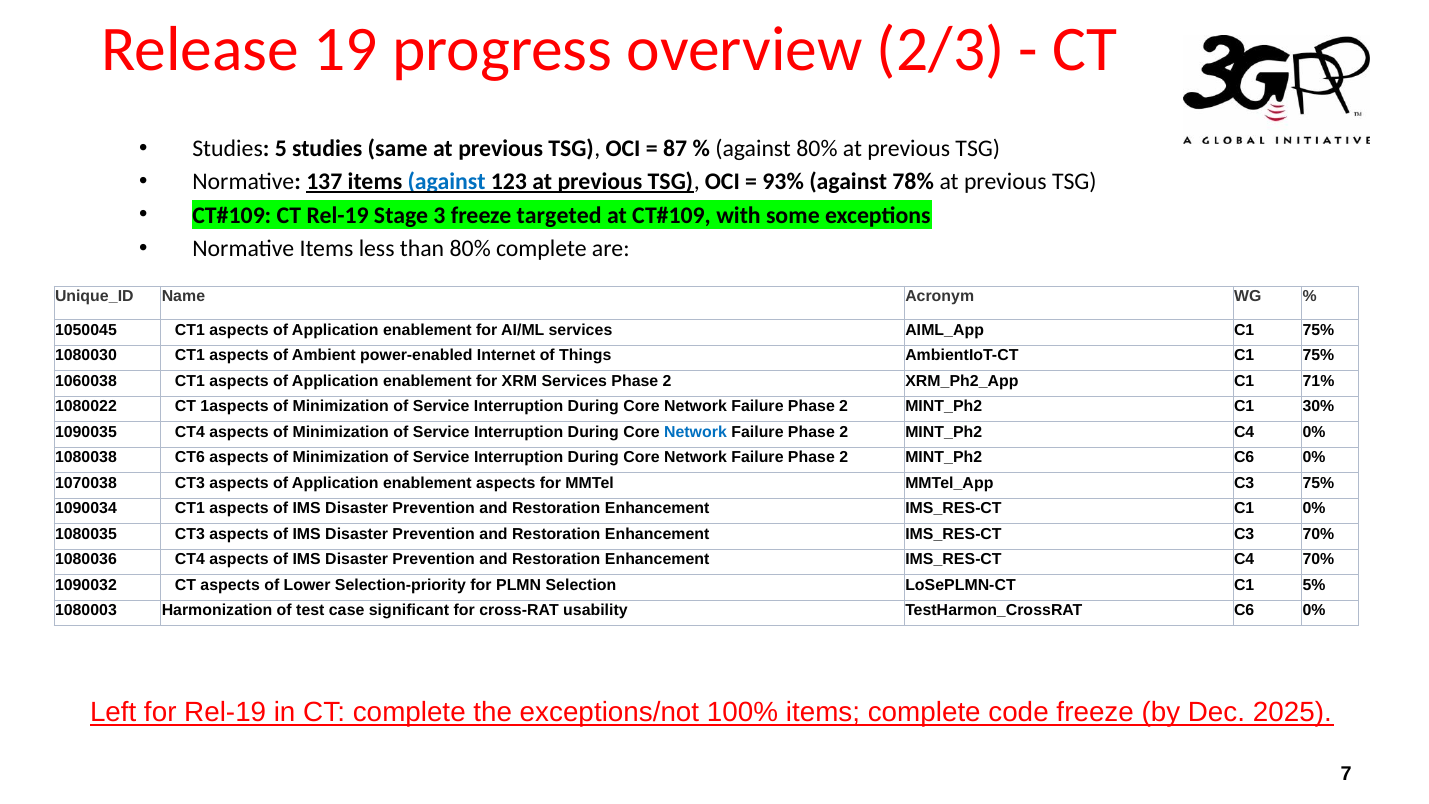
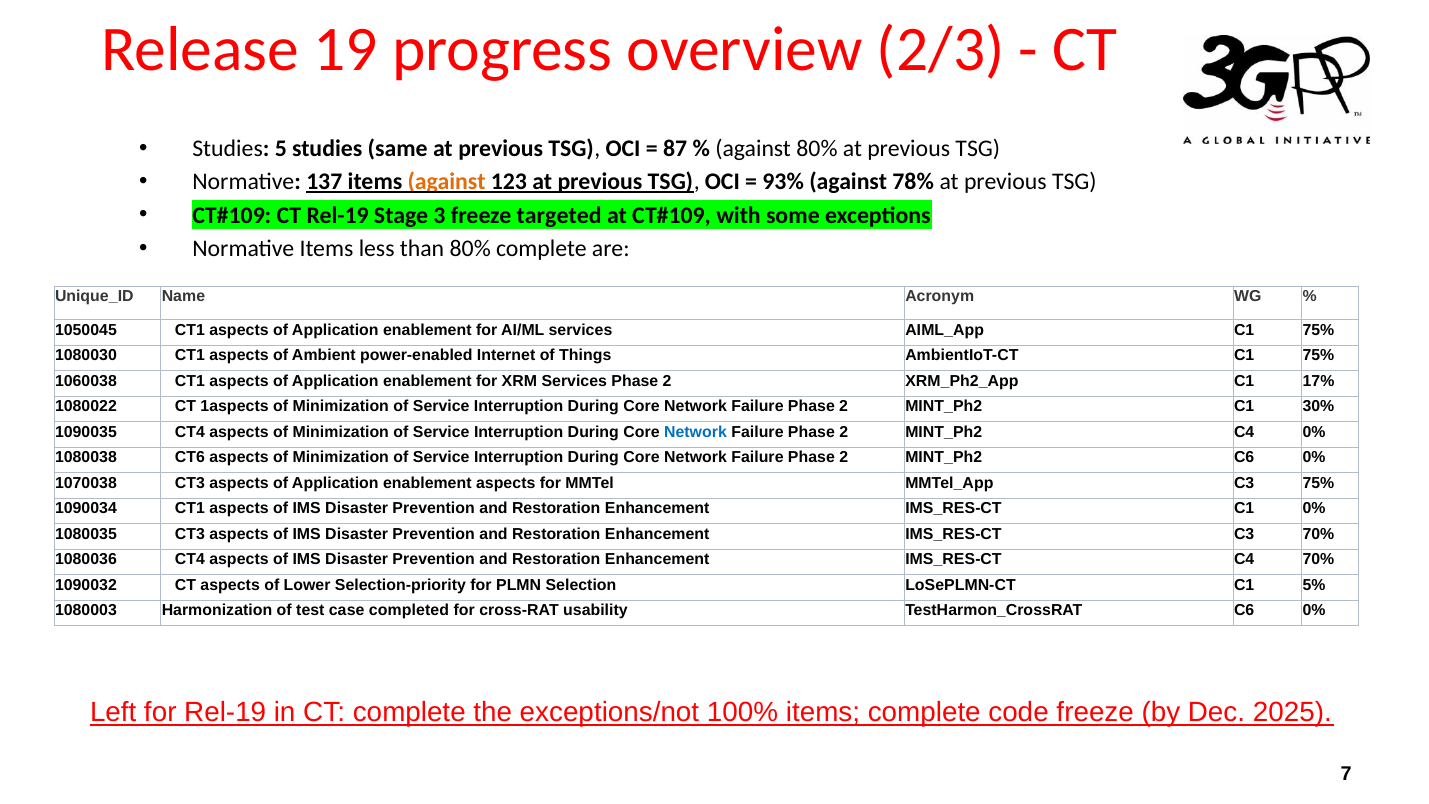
against at (447, 182) colour: blue -> orange
71%: 71% -> 17%
significant: significant -> completed
